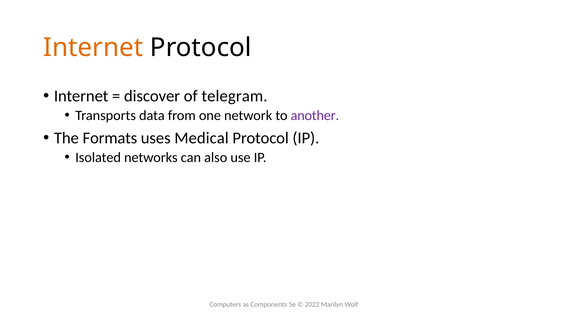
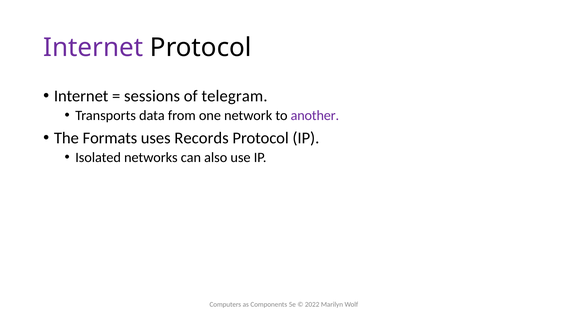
Internet at (93, 48) colour: orange -> purple
discover: discover -> sessions
Medical: Medical -> Records
